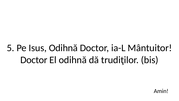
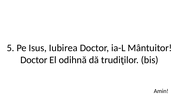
Isus Odihnă: Odihnă -> Iubirea
